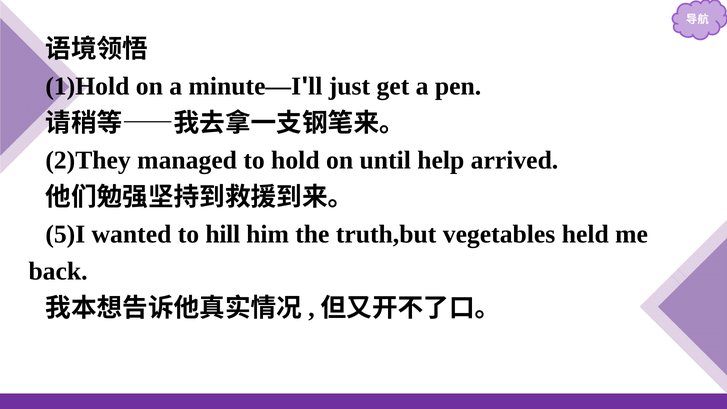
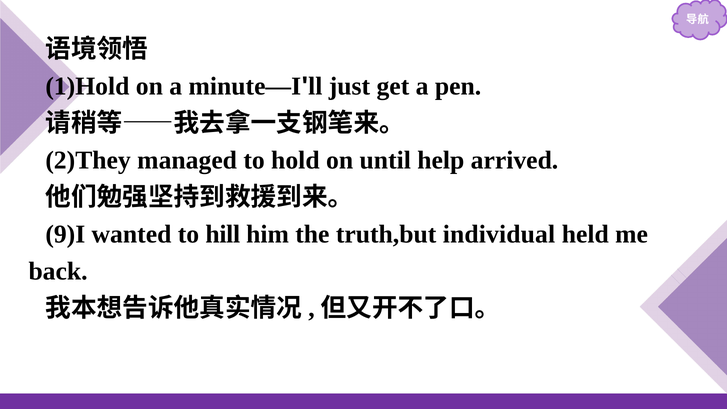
5)I: 5)I -> 9)I
vegetables: vegetables -> individual
